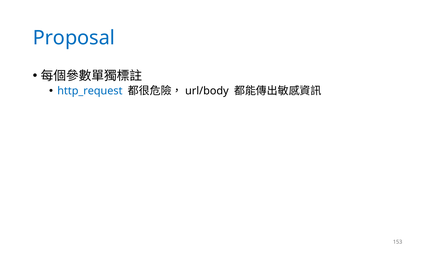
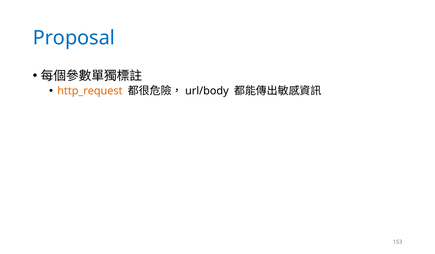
http_request colour: blue -> orange
